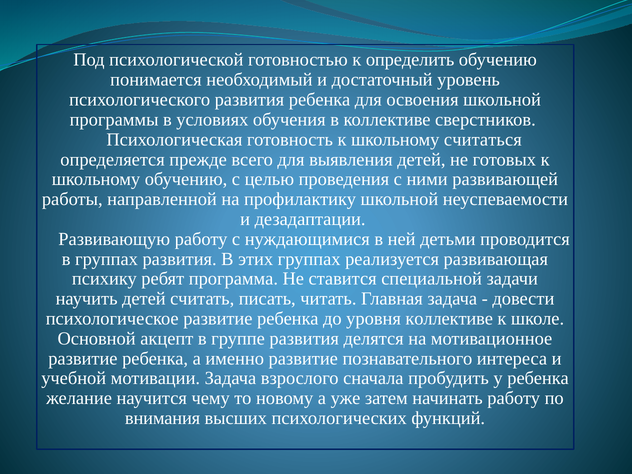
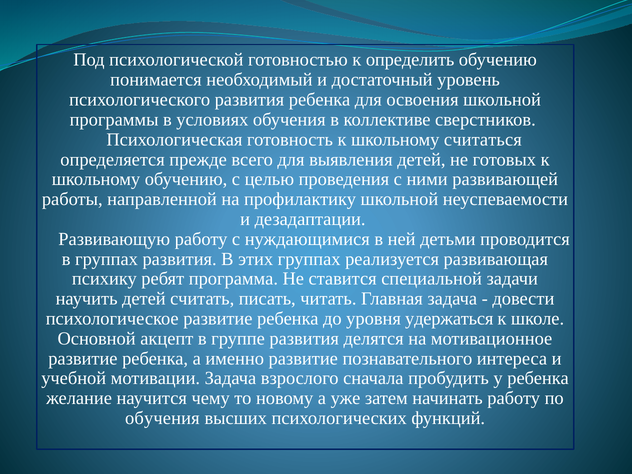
уровня коллективе: коллективе -> удержаться
внимания at (163, 418): внимания -> обучения
